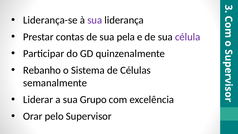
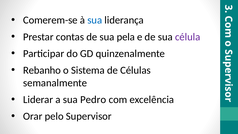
Liderança-se: Liderança-se -> Comerem-se
sua at (95, 20) colour: purple -> blue
Grupo: Grupo -> Pedro
